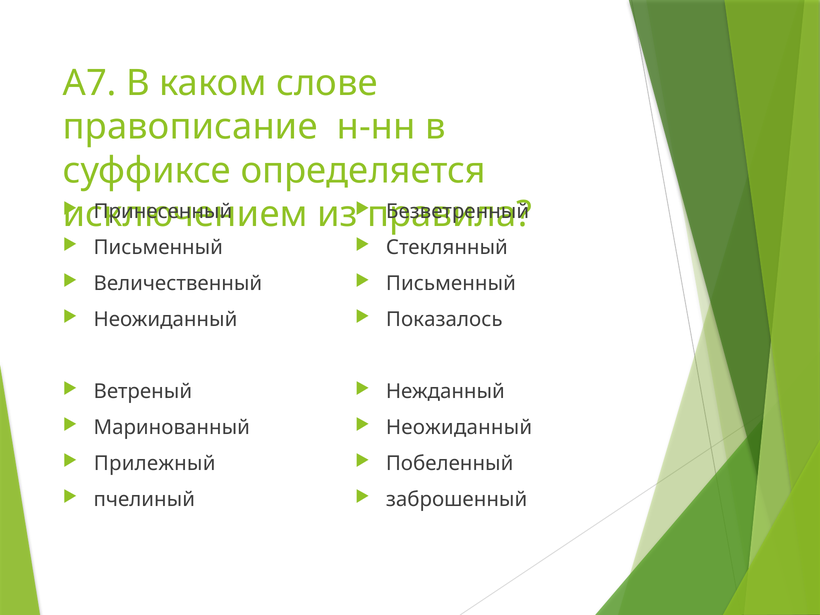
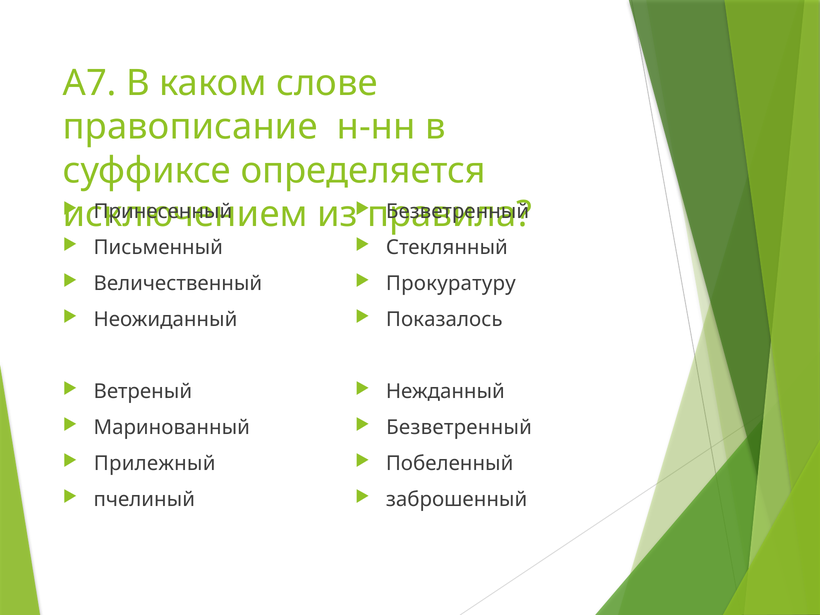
Письменный at (451, 284): Письменный -> Прокуратуру
Неожиданный at (459, 428): Неожиданный -> Безветренный
